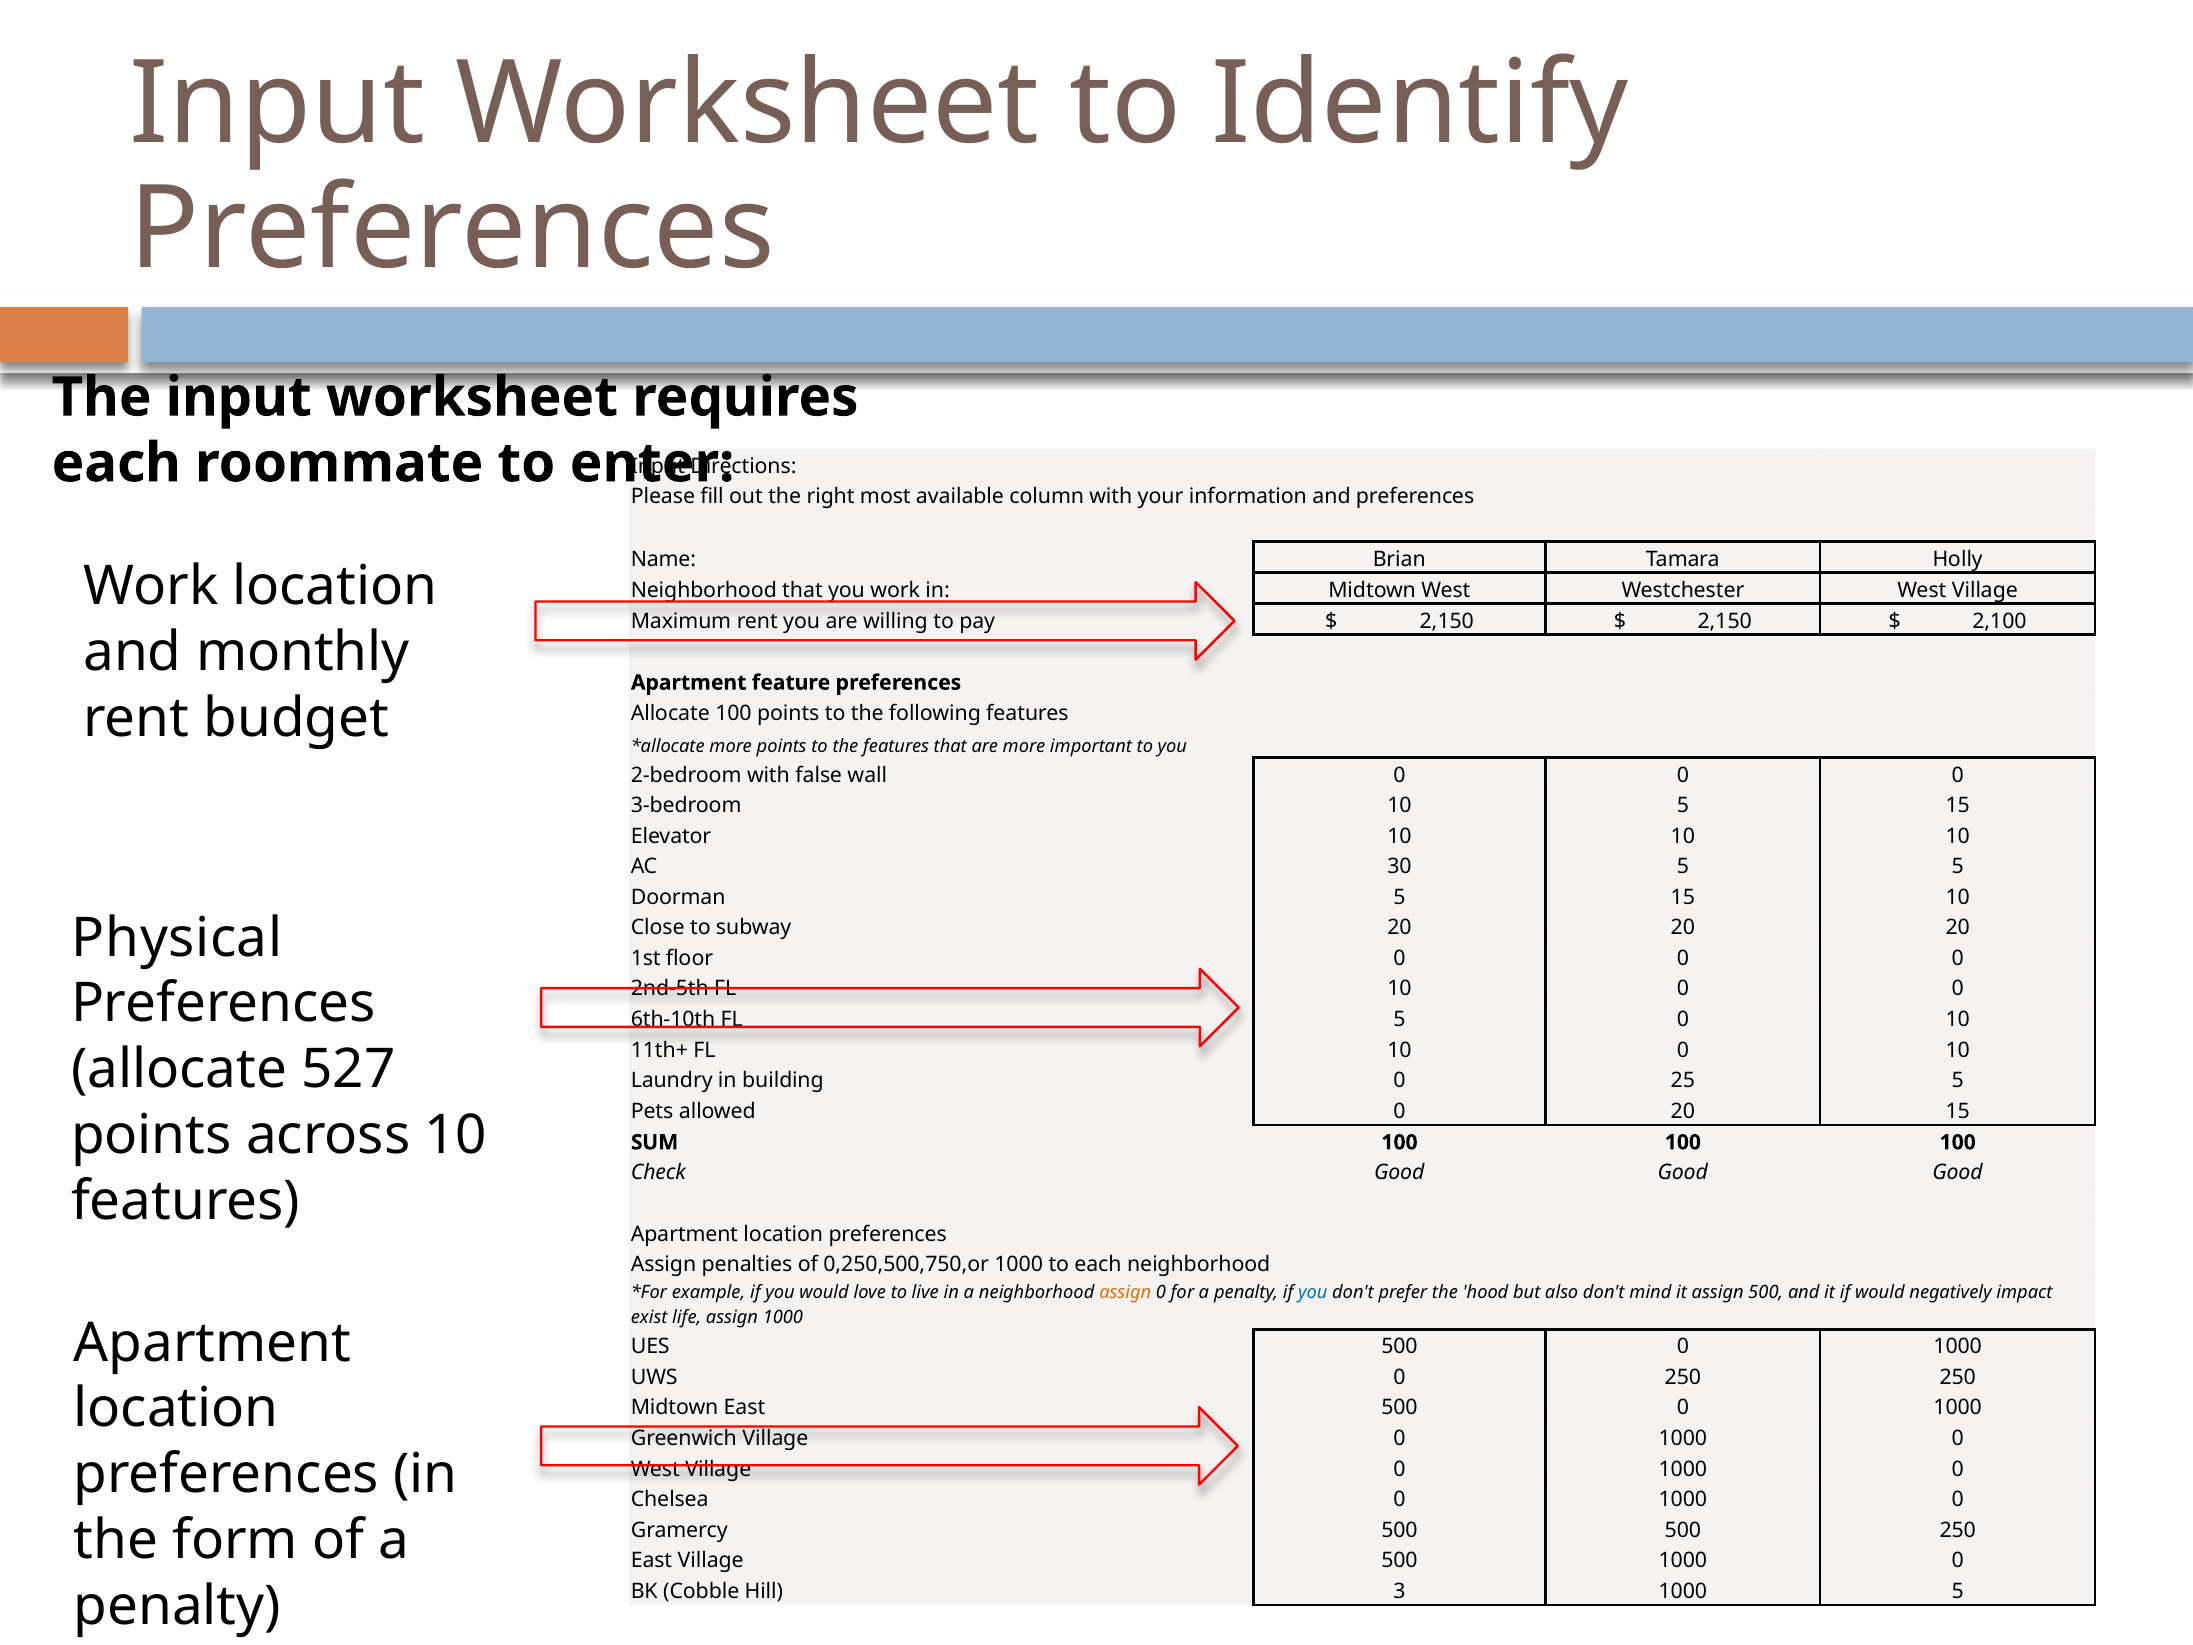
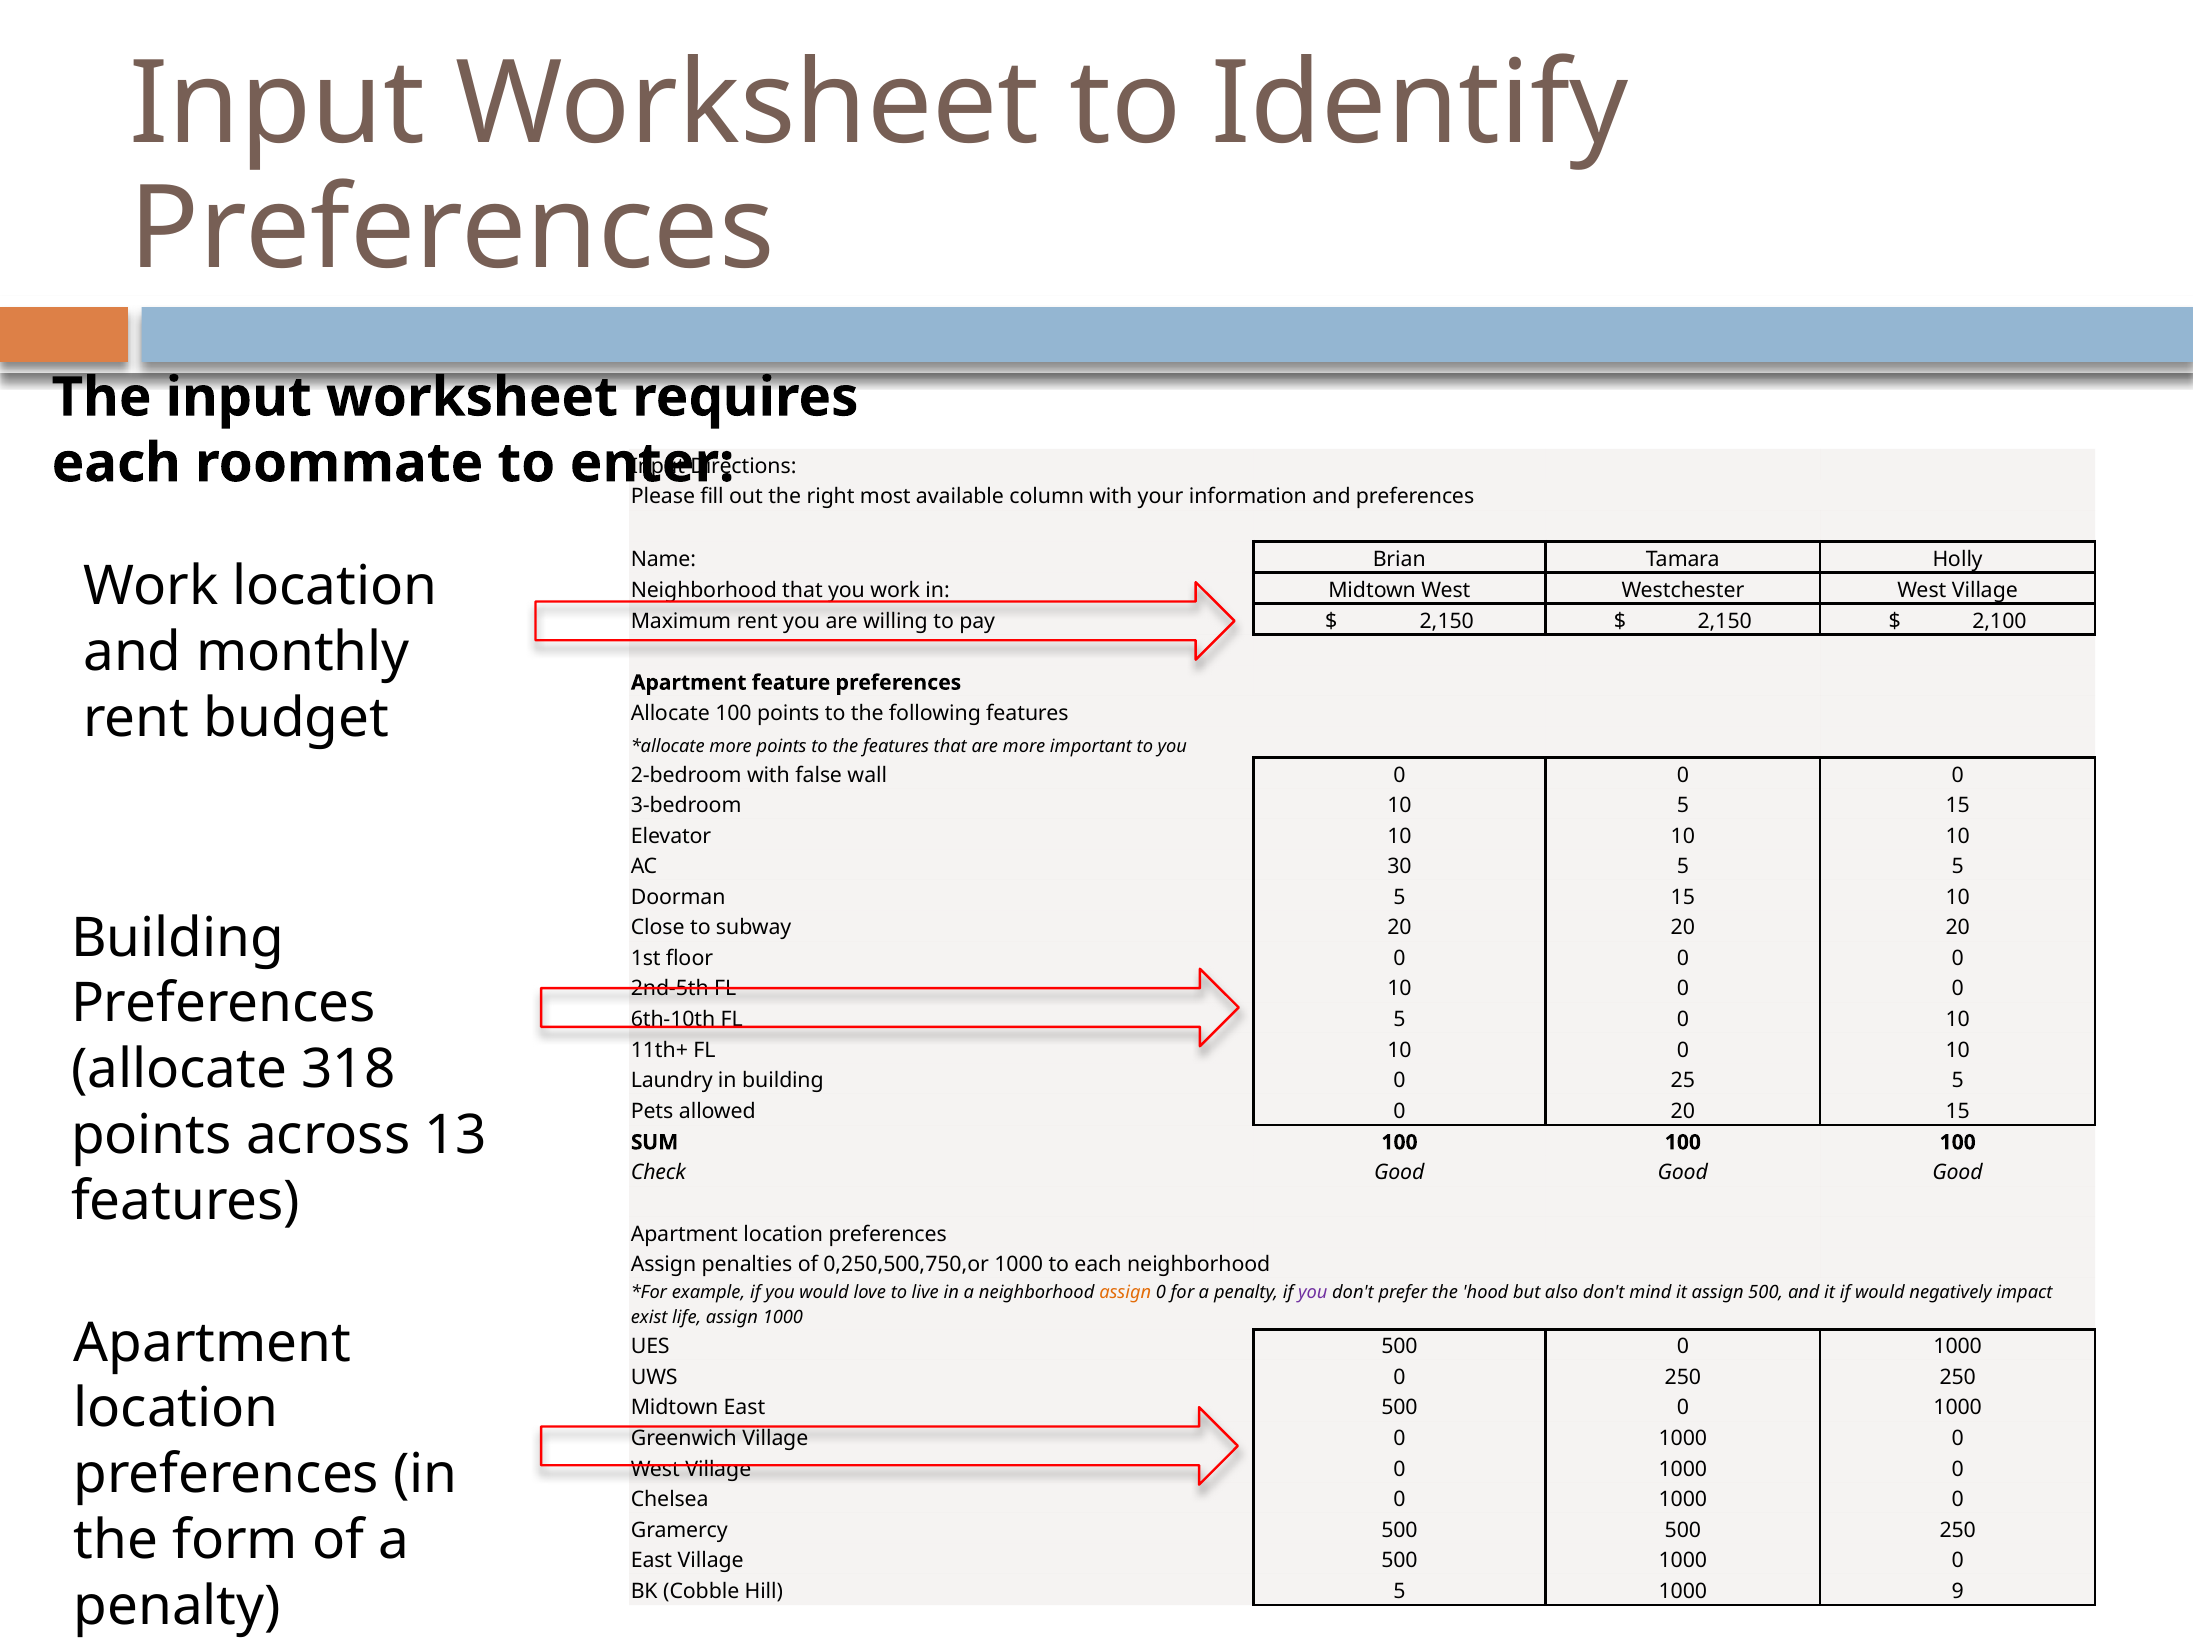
Physical at (177, 938): Physical -> Building
527: 527 -> 318
across 10: 10 -> 13
you at (1313, 1293) colour: blue -> purple
Hill 3: 3 -> 5
1000 5: 5 -> 9
